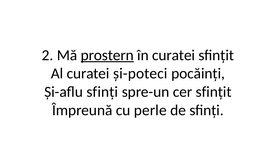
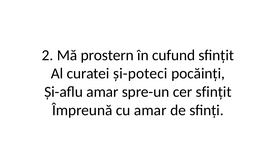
prostern underline: present -> none
în curatei: curatei -> cufund
Și-aflu sfinți: sfinți -> amar
cu perle: perle -> amar
